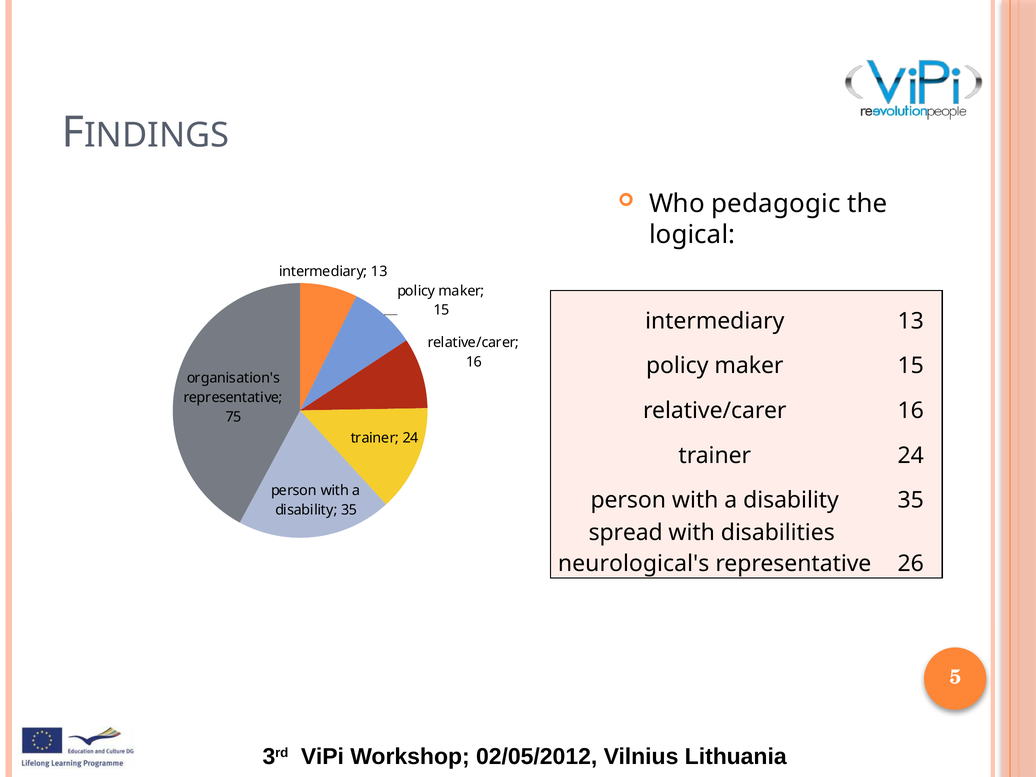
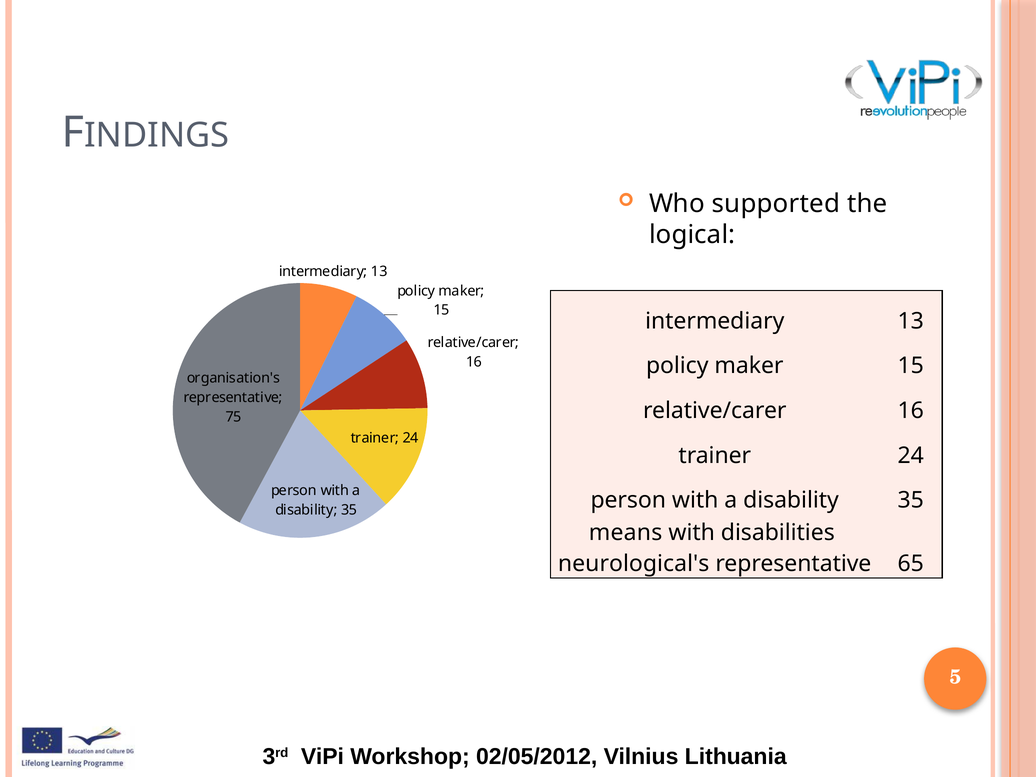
pedagogic: pedagogic -> supported
spread: spread -> means
26: 26 -> 65
